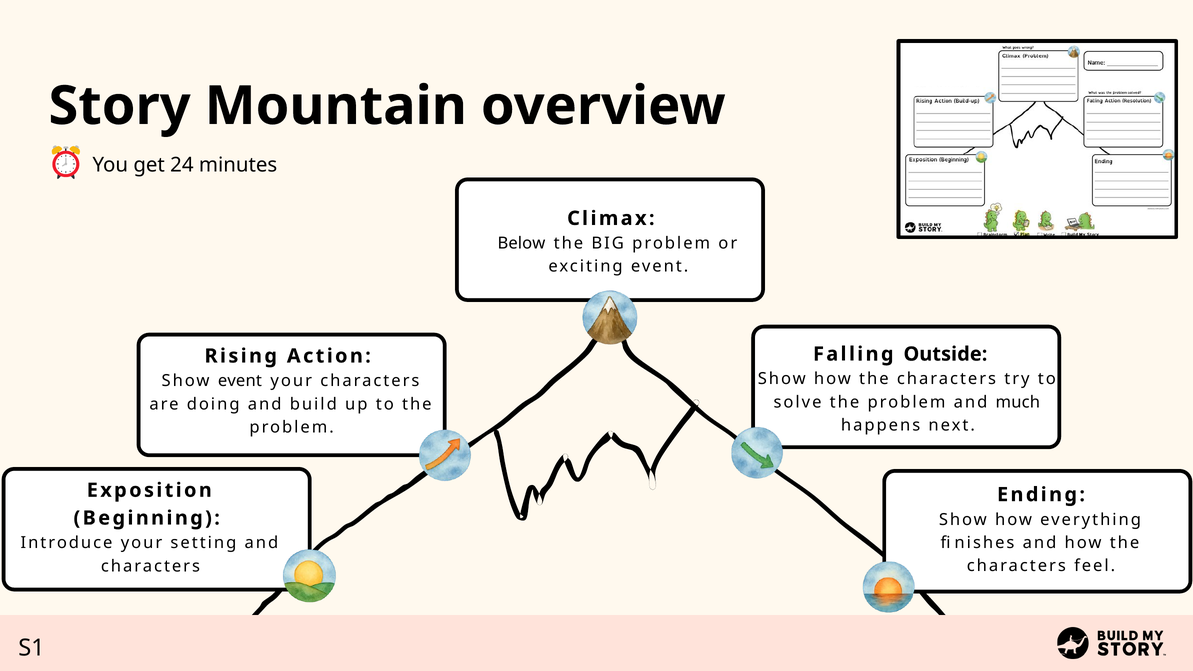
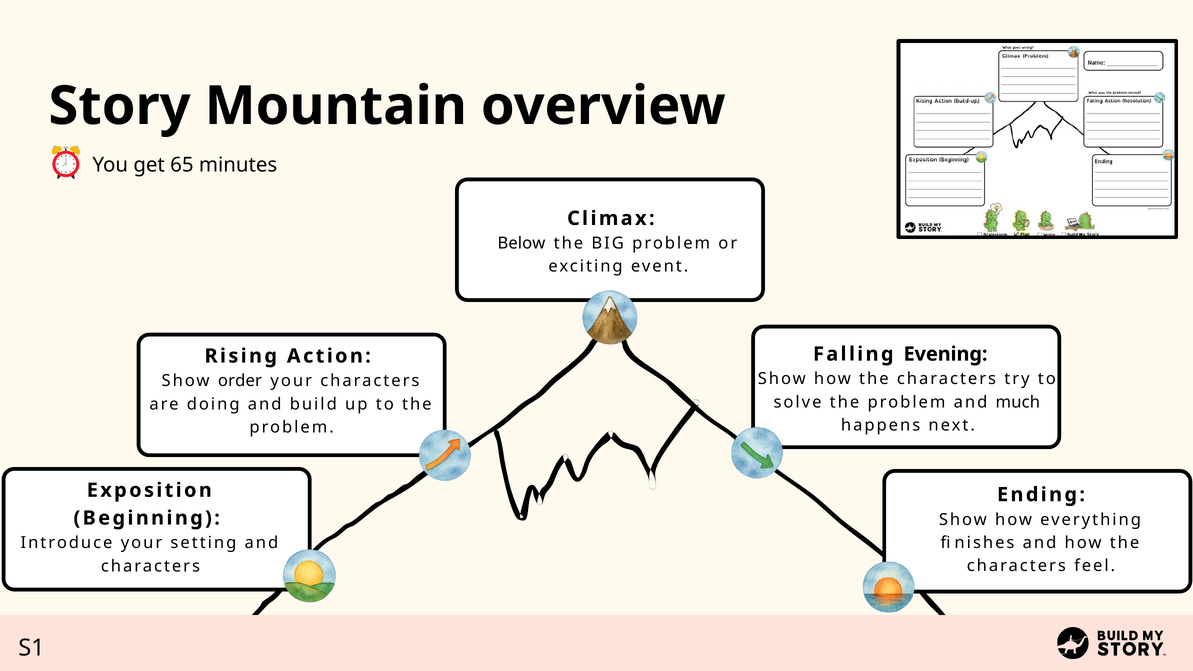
24: 24 -> 65
Outside: Outside -> Evening
Show event: event -> order
